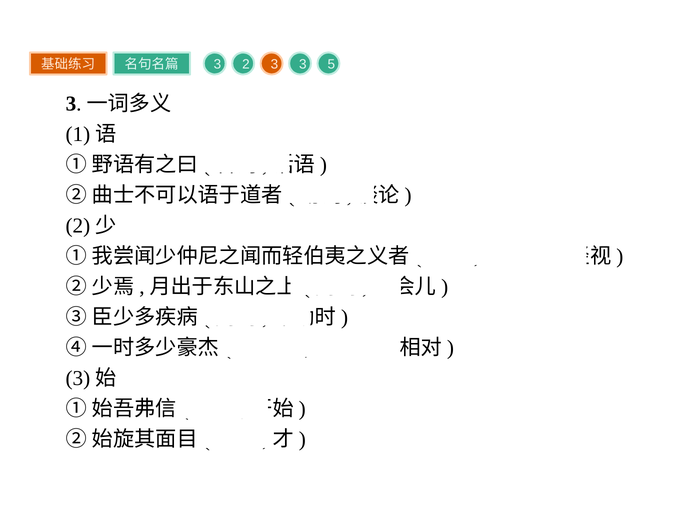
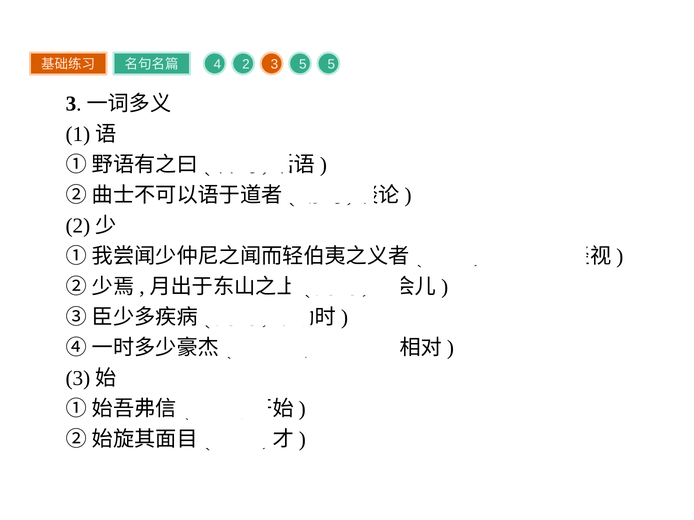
3 at (217, 64): 3 -> 4
3 3: 3 -> 5
